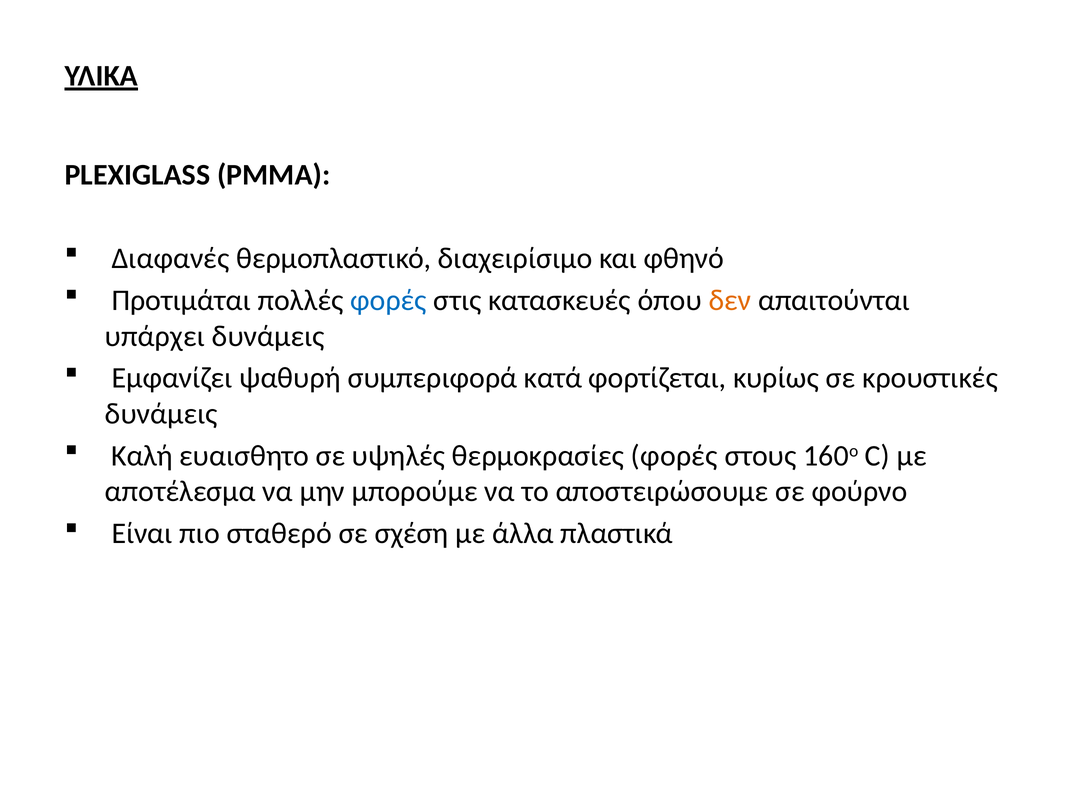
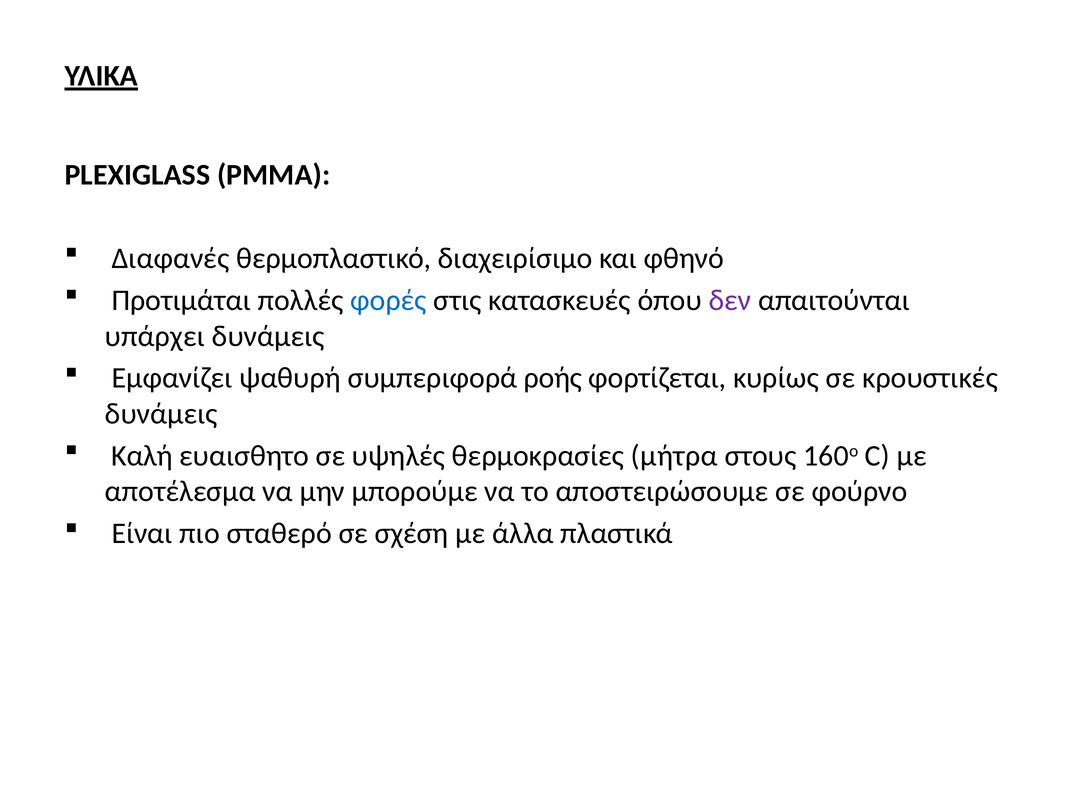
δεν colour: orange -> purple
κατά: κατά -> ροής
θερμοκρασίες φορές: φορές -> μήτρα
